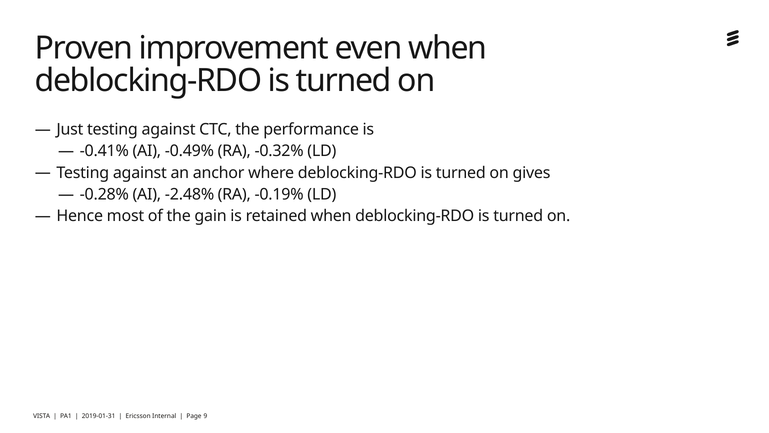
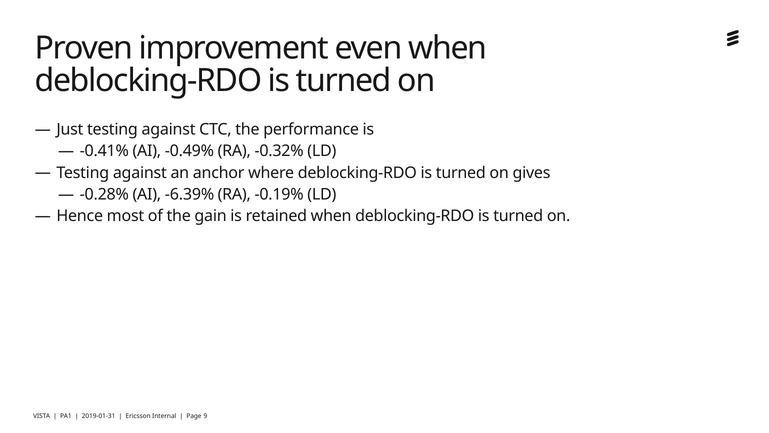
-2.48%: -2.48% -> -6.39%
